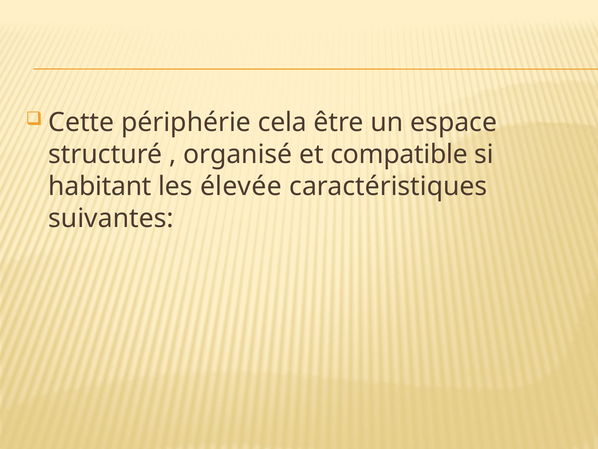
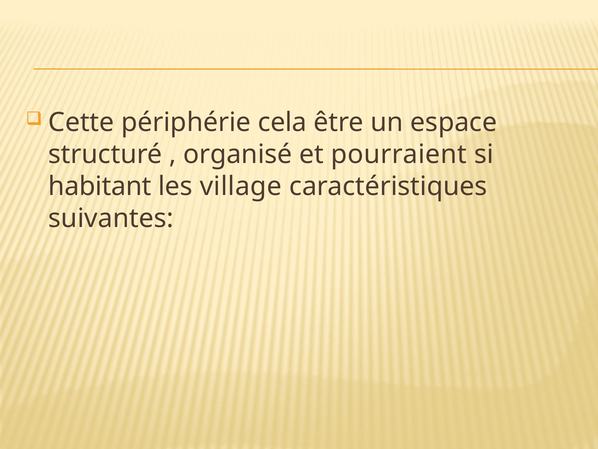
compatible: compatible -> pourraient
élevée: élevée -> village
